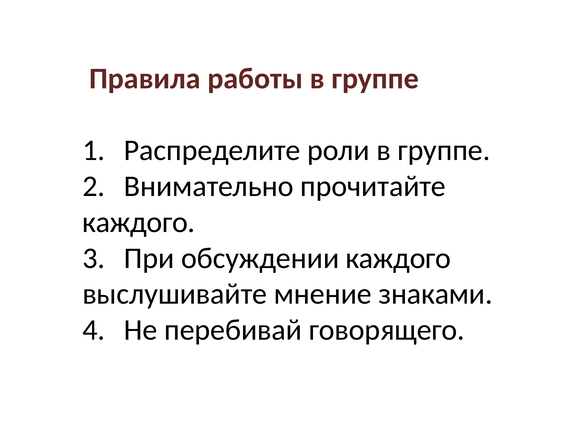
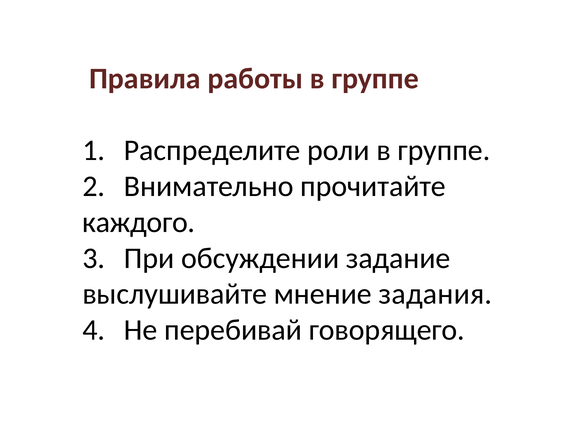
обсуждении каждого: каждого -> задание
знаками: знаками -> задания
